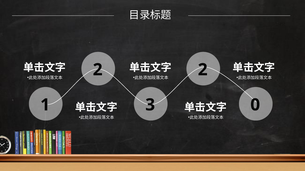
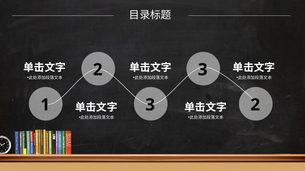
2 2: 2 -> 3
3 0: 0 -> 2
